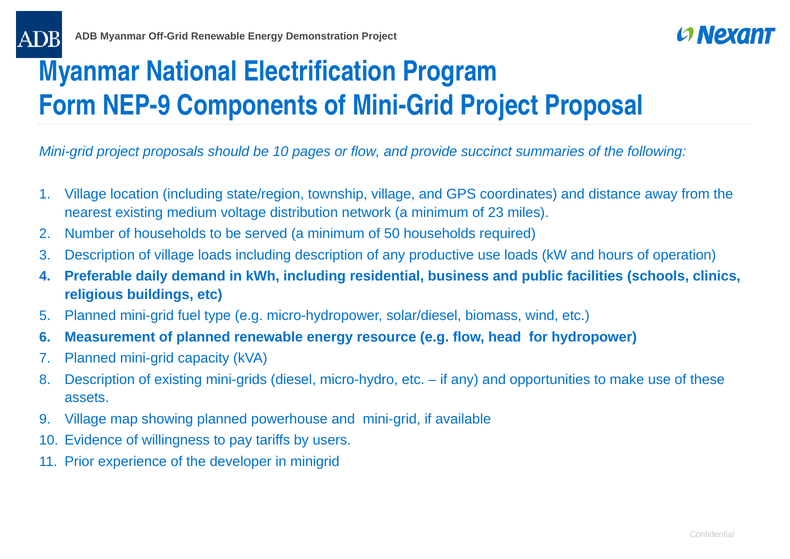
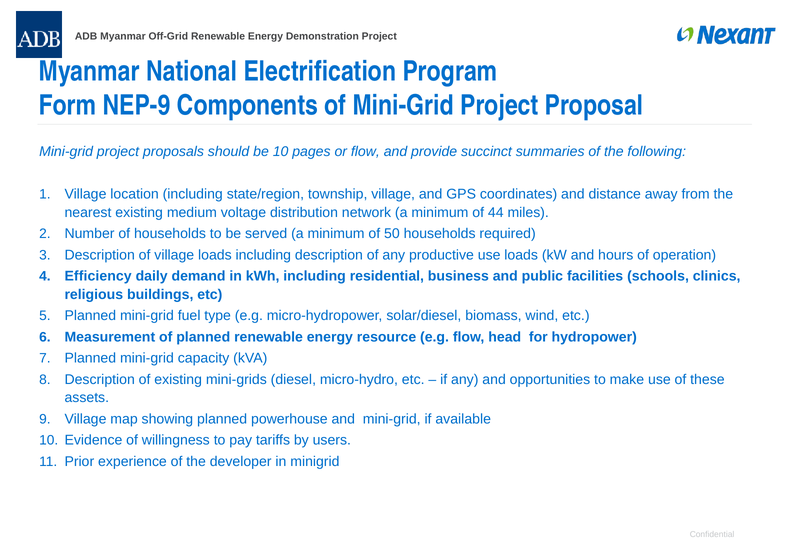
23: 23 -> 44
Preferable: Preferable -> Efficiency
